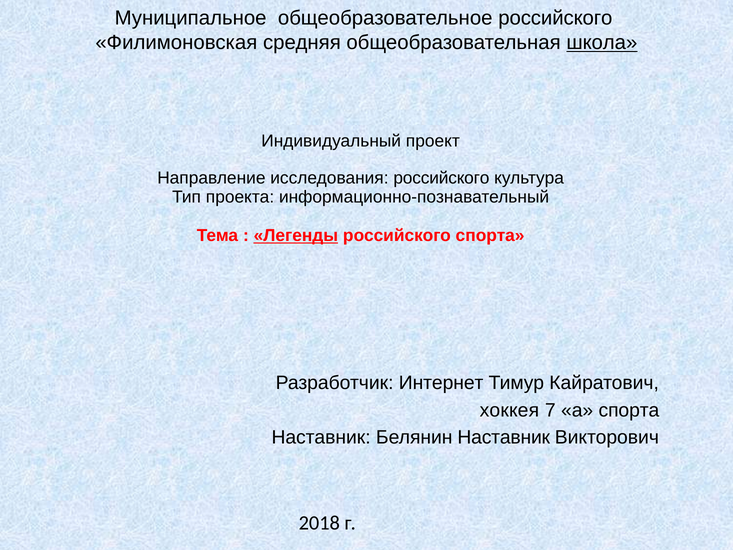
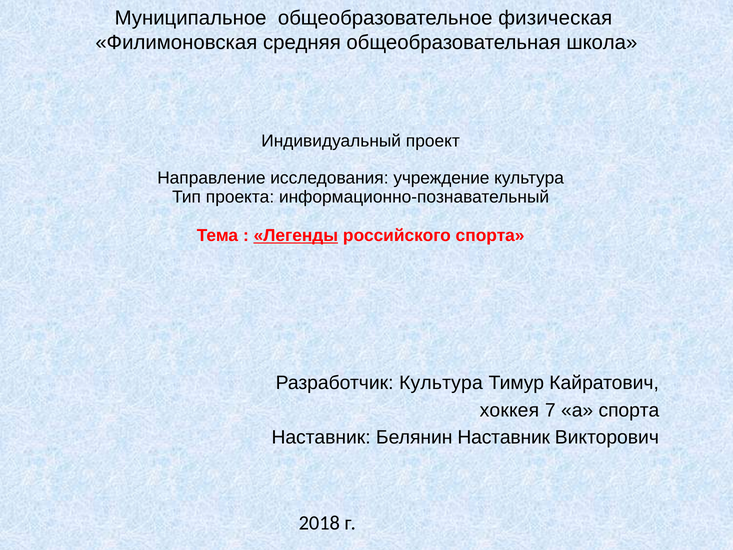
общеобразовательное российского: российского -> физическая
школа underline: present -> none
исследования российского: российского -> учреждение
Разработчик Интернет: Интернет -> Культура
